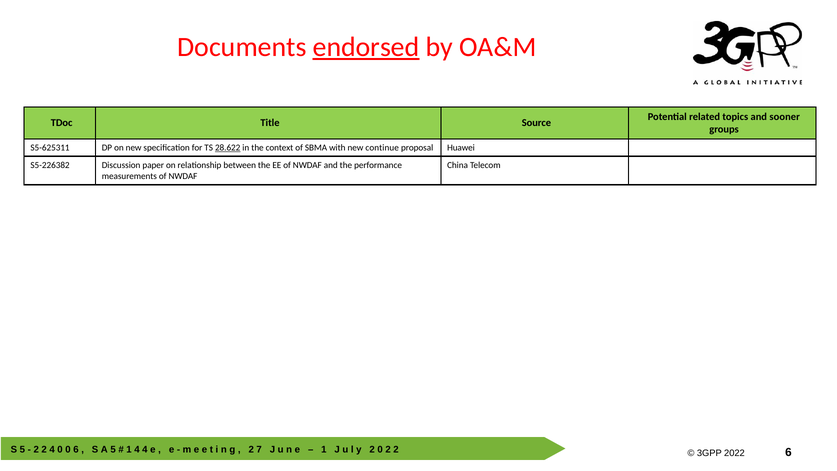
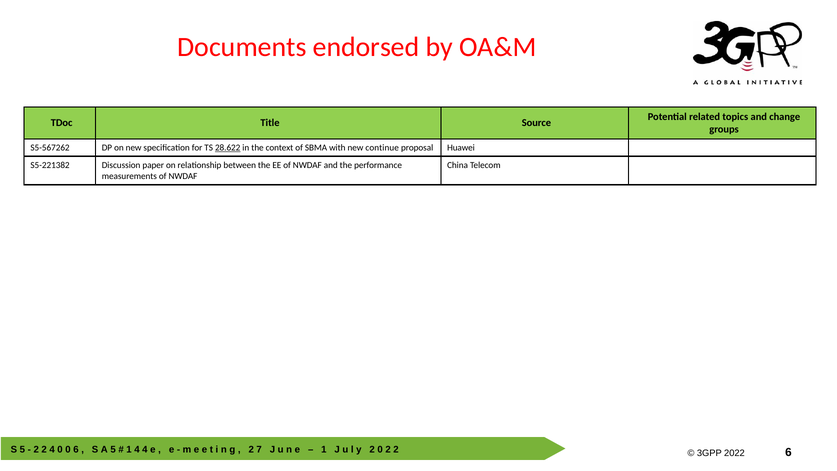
endorsed underline: present -> none
sooner: sooner -> change
S5-625311: S5-625311 -> S5-567262
S5-226382: S5-226382 -> S5-221382
